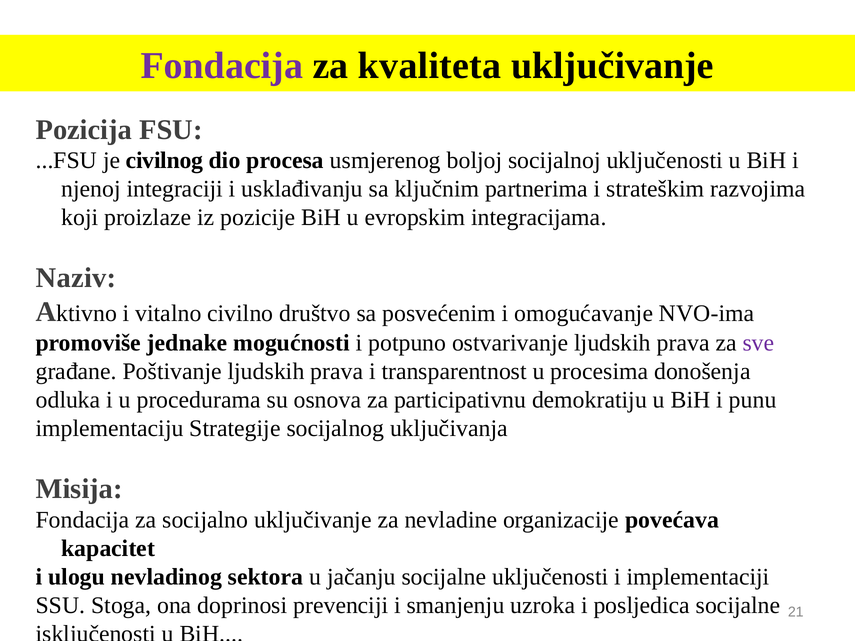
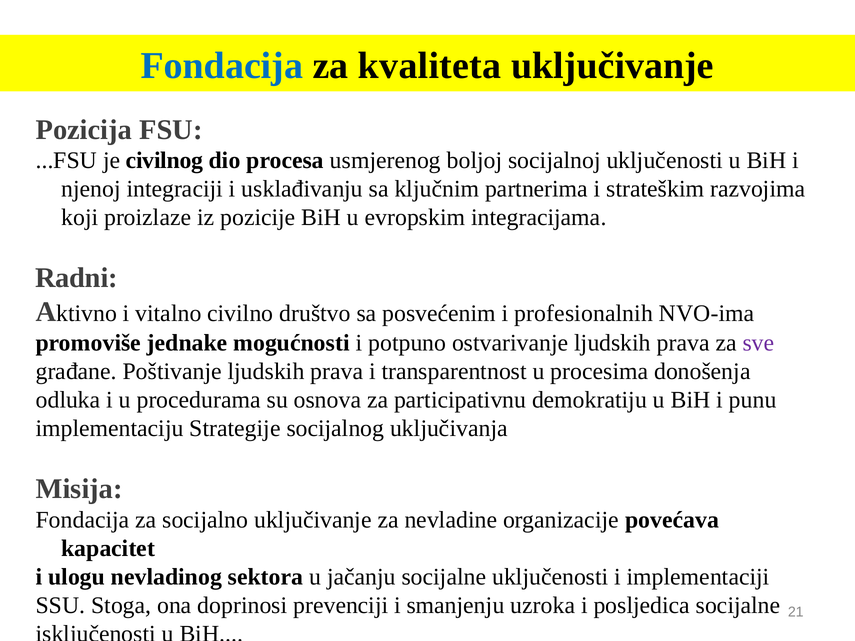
Fondacija at (222, 66) colour: purple -> blue
Naziv: Naziv -> Radni
omogućavanje: omogućavanje -> profesionalnih
